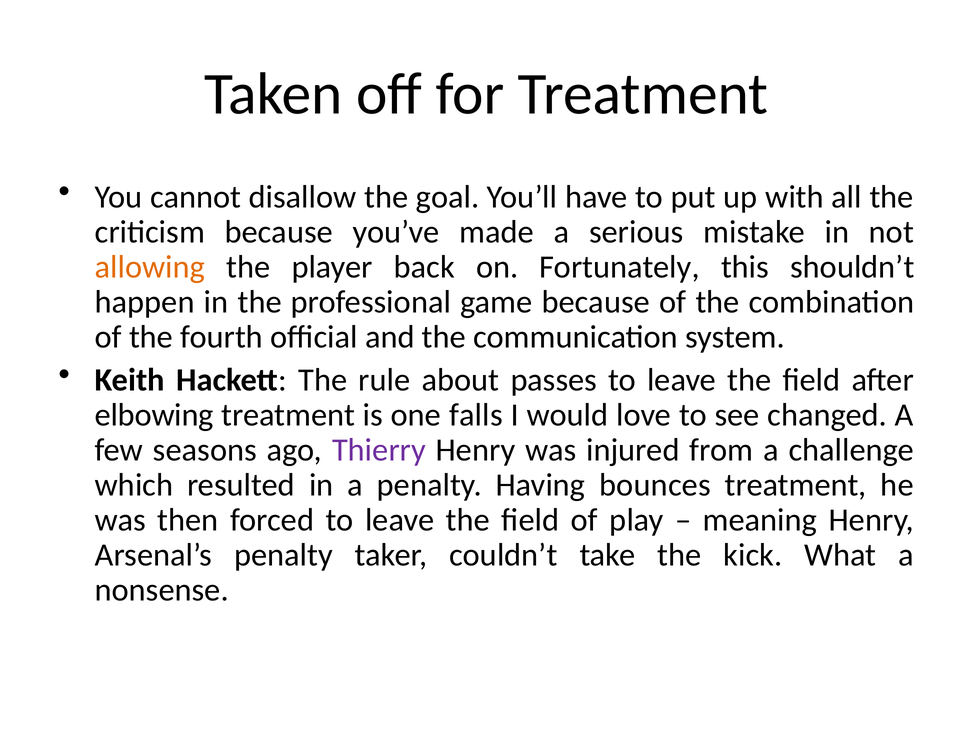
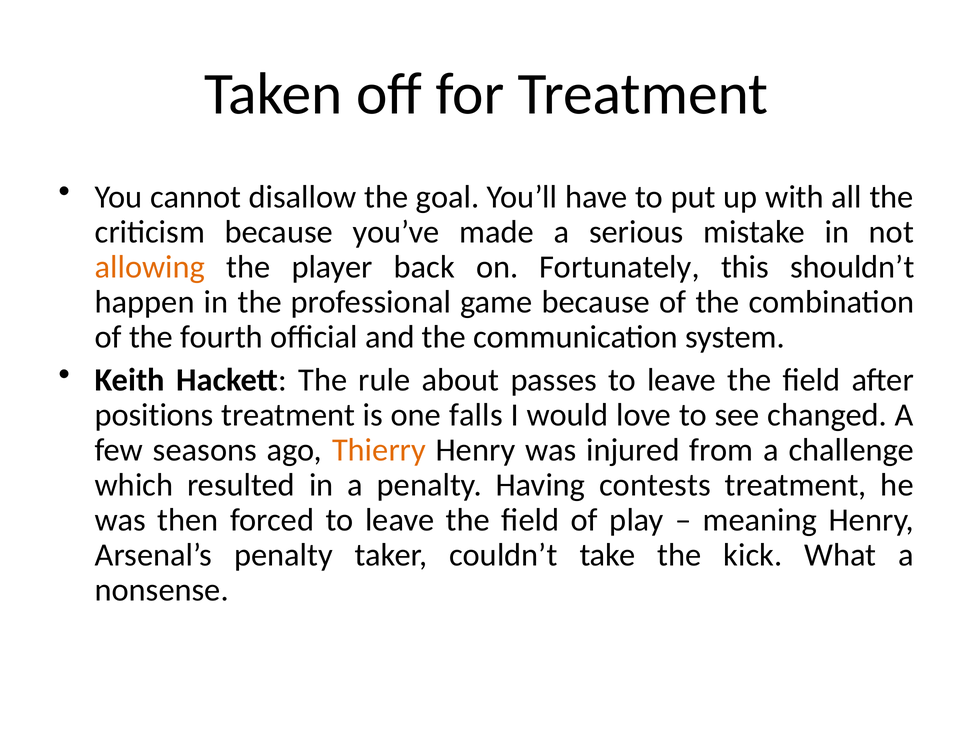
elbowing: elbowing -> positions
Thierry colour: purple -> orange
bounces: bounces -> contests
